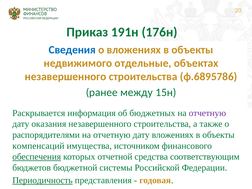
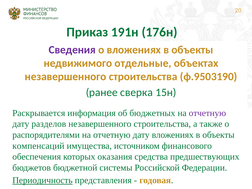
Сведения colour: blue -> purple
ф.6895786: ф.6895786 -> ф.9503190
между: между -> сверка
оказания: оказания -> разделов
обеспечения underline: present -> none
отчетной: отчетной -> оказания
соответствующим: соответствующим -> предшествующих
